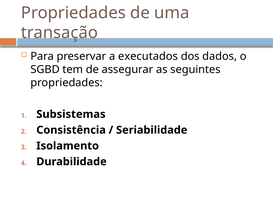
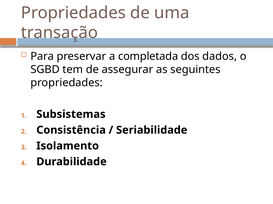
executados: executados -> completada
